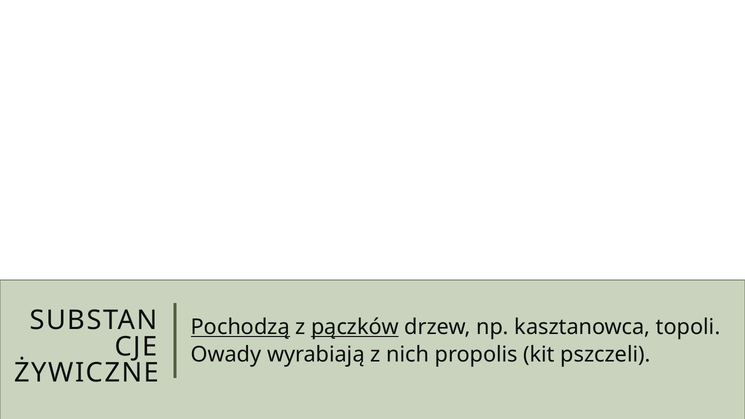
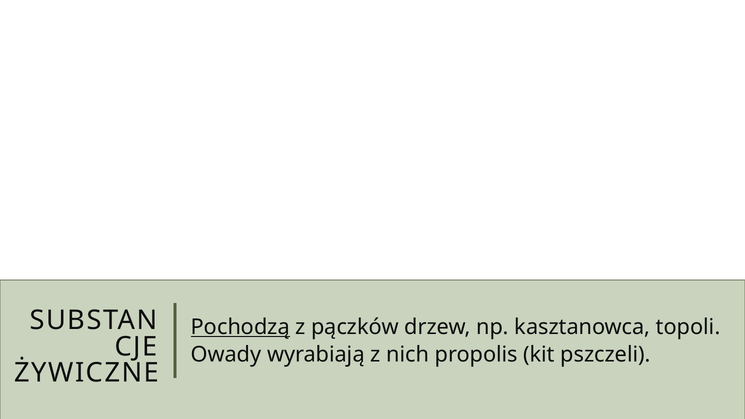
pączków underline: present -> none
